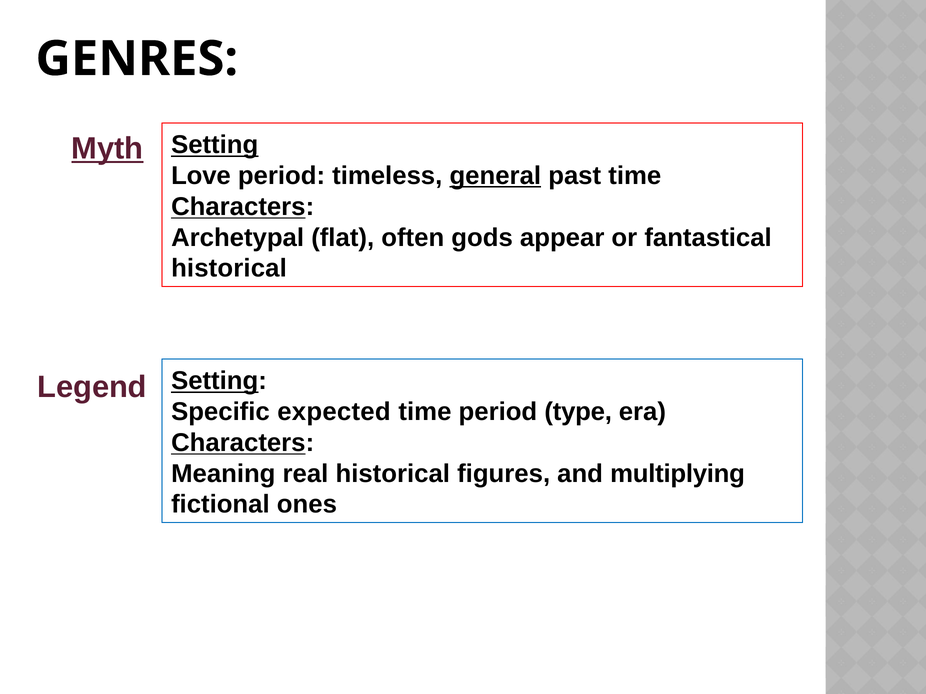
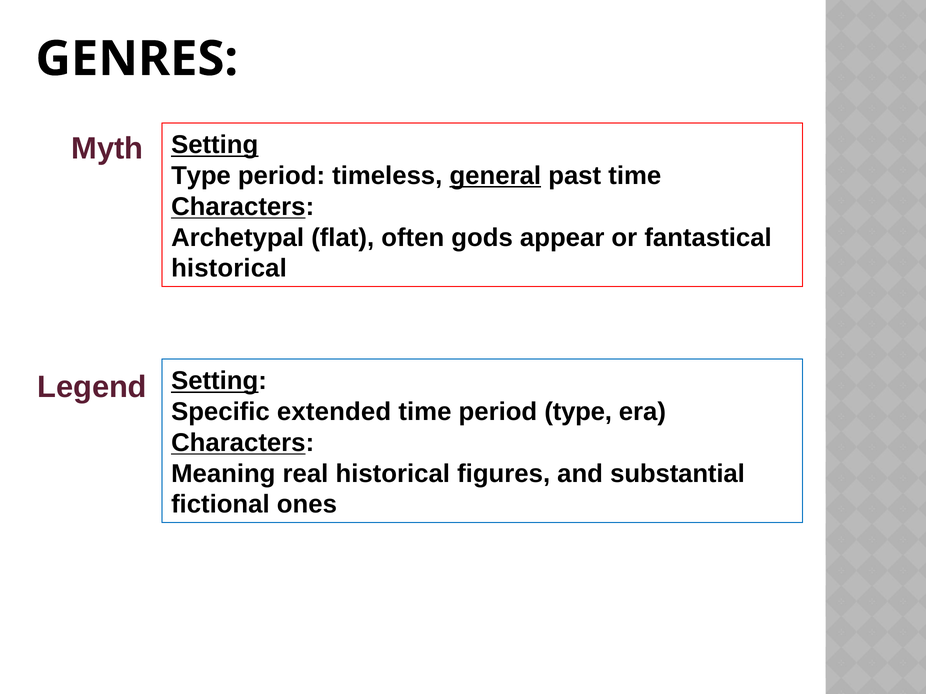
Myth underline: present -> none
Love at (201, 176): Love -> Type
expected: expected -> extended
multiplying: multiplying -> substantial
